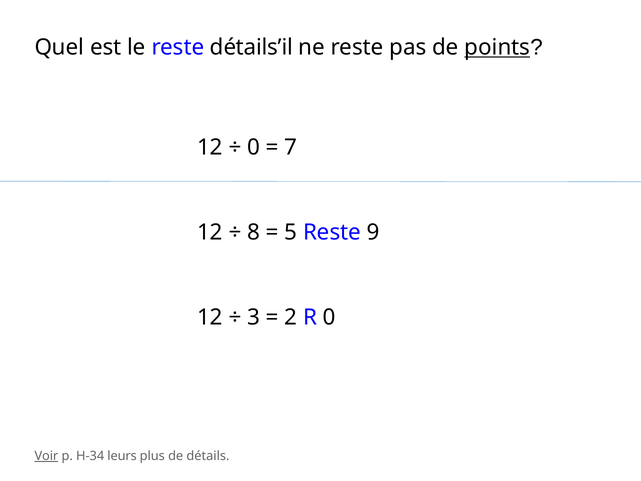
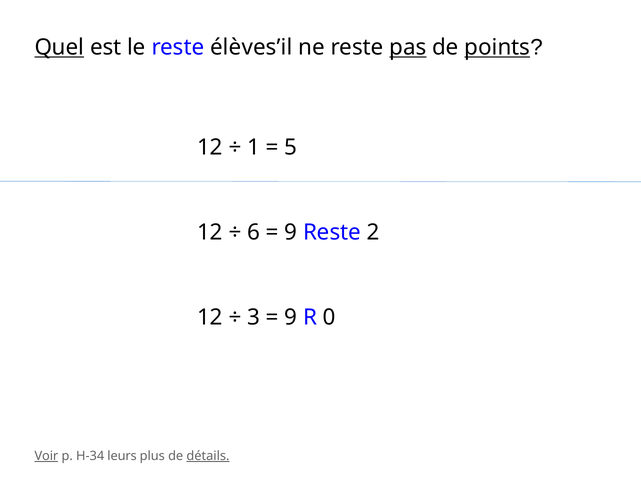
Quel underline: none -> present
détails’il: détails’il -> élèves’il
pas underline: none -> present
0 at (254, 147): 0 -> 1
7: 7 -> 5
8: 8 -> 6
5 at (291, 232): 5 -> 9
9: 9 -> 2
2 at (291, 317): 2 -> 9
détails underline: none -> present
